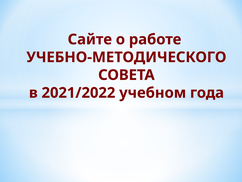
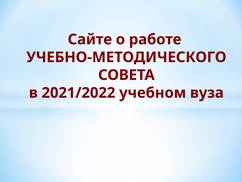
года: года -> вуза
